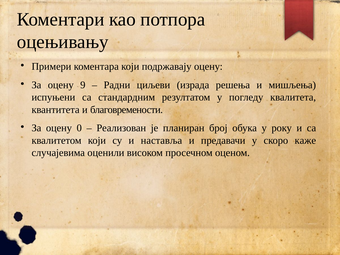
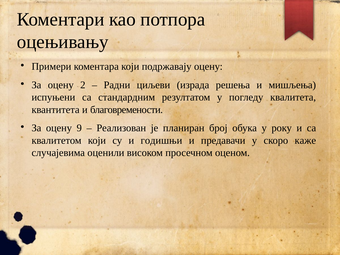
9: 9 -> 2
0: 0 -> 9
наставља: наставља -> годишњи
